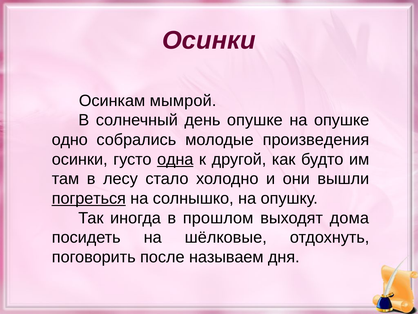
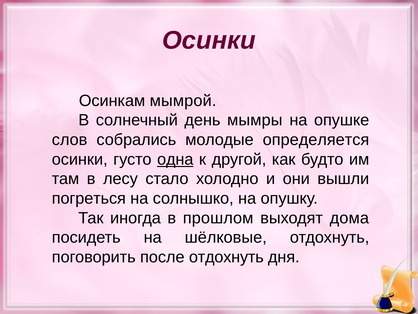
день опушке: опушке -> мымры
одно: одно -> слов
произведения: произведения -> определяется
погреться underline: present -> none
после называем: называем -> отдохнуть
